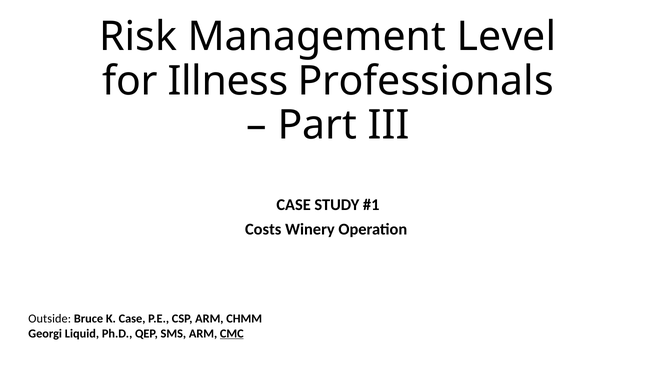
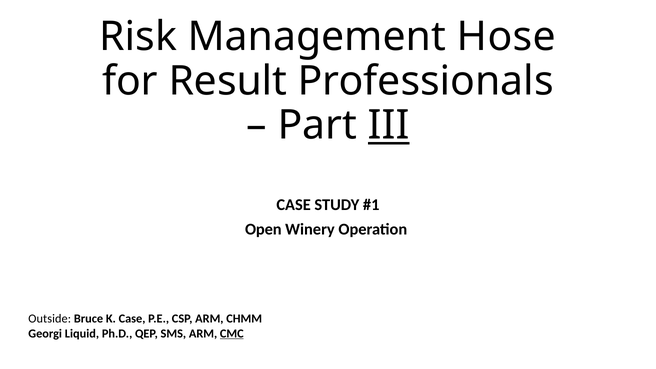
Level: Level -> Hose
Illness: Illness -> Result
III underline: none -> present
Costs: Costs -> Open
